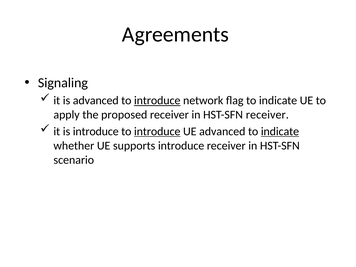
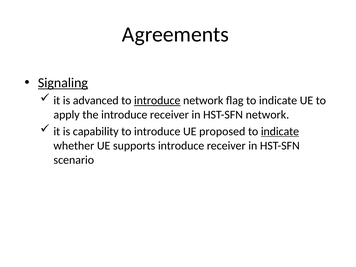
Signaling underline: none -> present
the proposed: proposed -> introduce
HST-SFN receiver: receiver -> network
is introduce: introduce -> capability
introduce at (157, 131) underline: present -> none
UE advanced: advanced -> proposed
